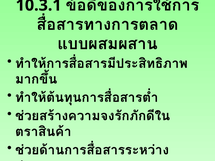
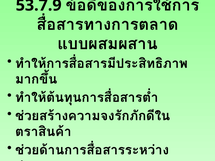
10.3.1: 10.3.1 -> 53.7.9
